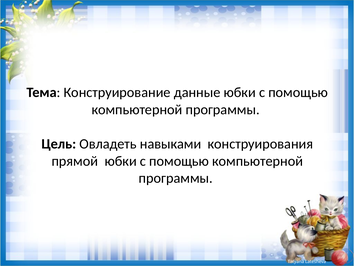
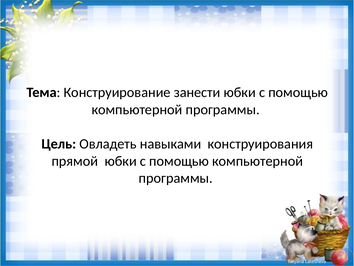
данные: данные -> занести
